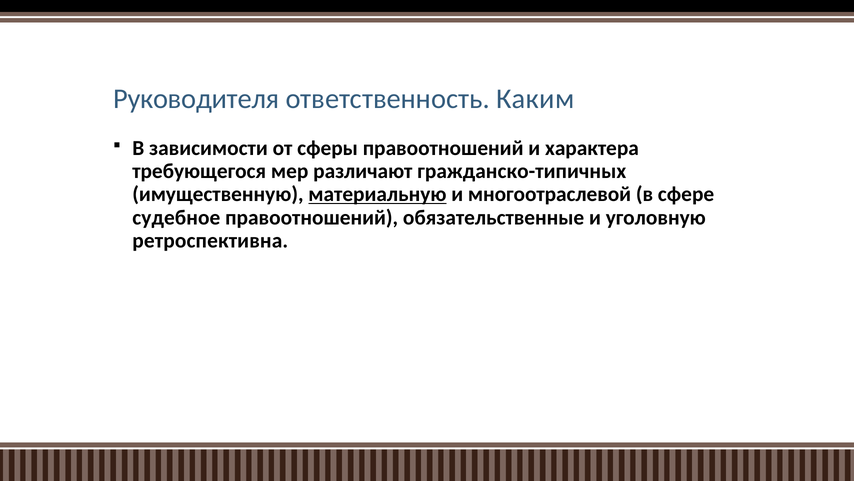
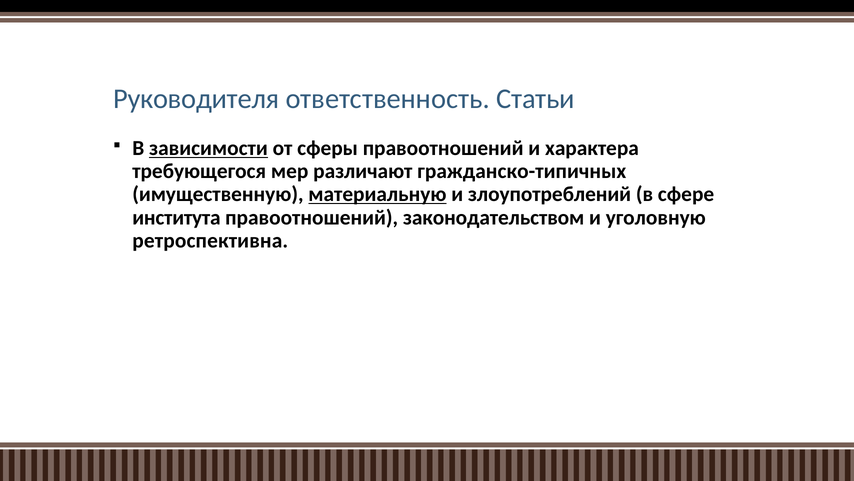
Каким: Каким -> Статьи
зависимости underline: none -> present
многоотраслевой: многоотраслевой -> злоупотреблений
судебное: судебное -> института
обязательственные: обязательственные -> законодательством
